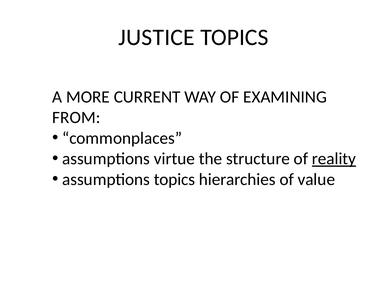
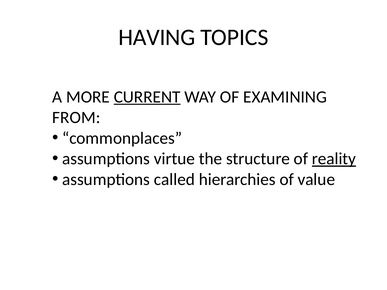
JUSTICE: JUSTICE -> HAVING
CURRENT underline: none -> present
assumptions topics: topics -> called
